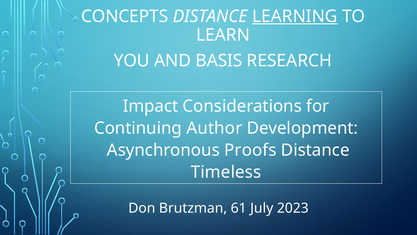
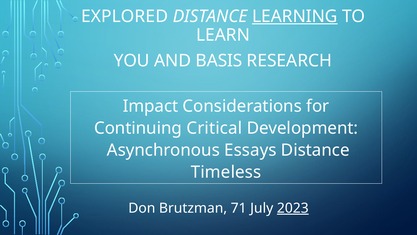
CONCEPTS: CONCEPTS -> EXPLORED
Author: Author -> Critical
Proofs: Proofs -> Essays
61: 61 -> 71
2023 underline: none -> present
